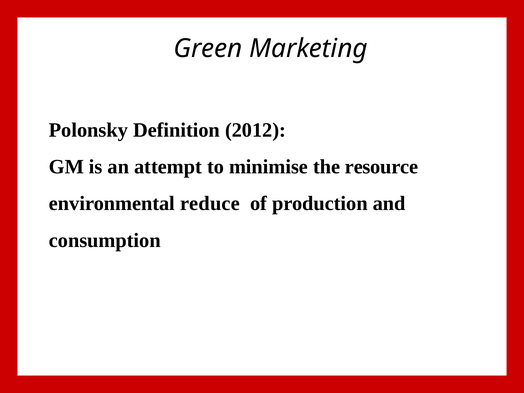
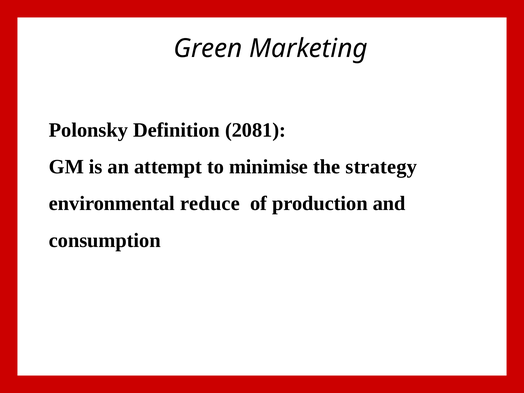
2012: 2012 -> 2081
resource: resource -> strategy
